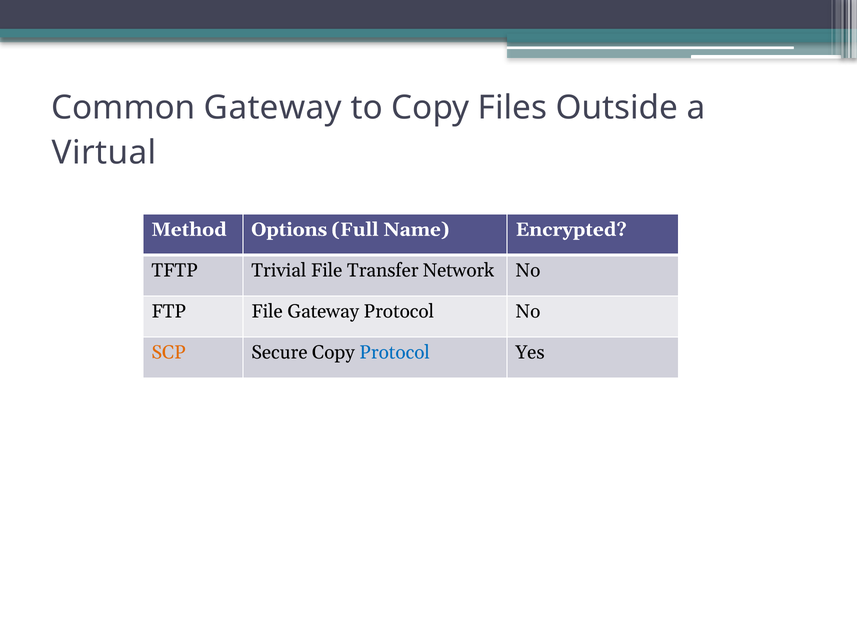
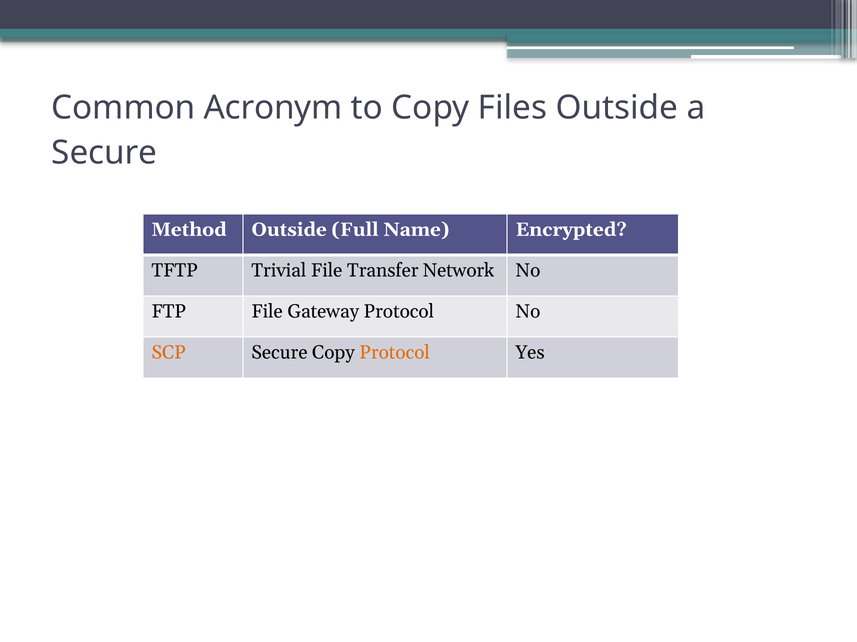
Common Gateway: Gateway -> Acronym
Virtual at (104, 153): Virtual -> Secure
Method Options: Options -> Outside
Protocol at (395, 353) colour: blue -> orange
